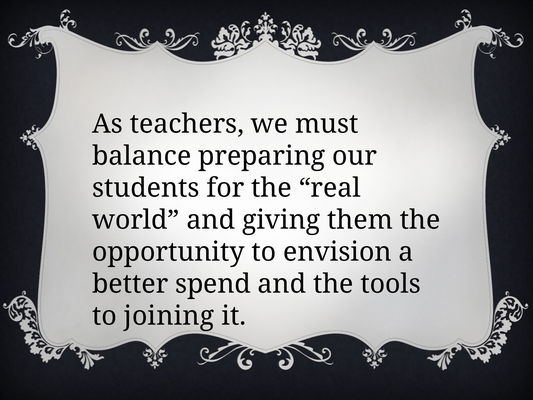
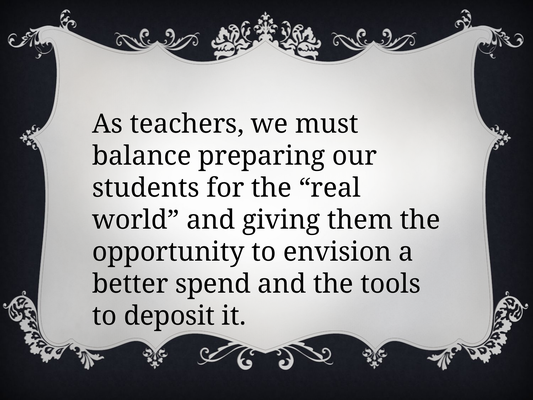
joining: joining -> deposit
